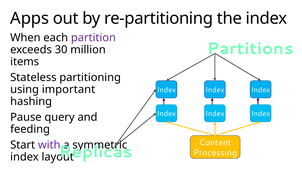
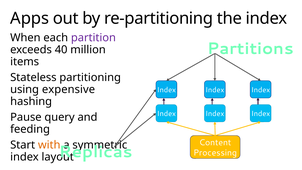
30: 30 -> 40
important: important -> expensive
with colour: purple -> orange
